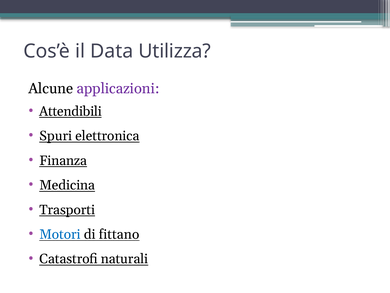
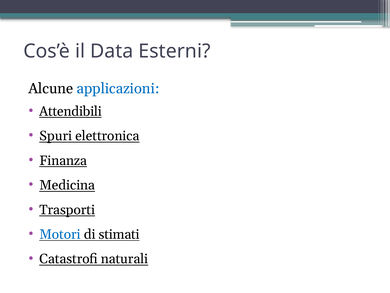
Utilizza: Utilizza -> Esterni
applicazioni colour: purple -> blue
fittano: fittano -> stimati
